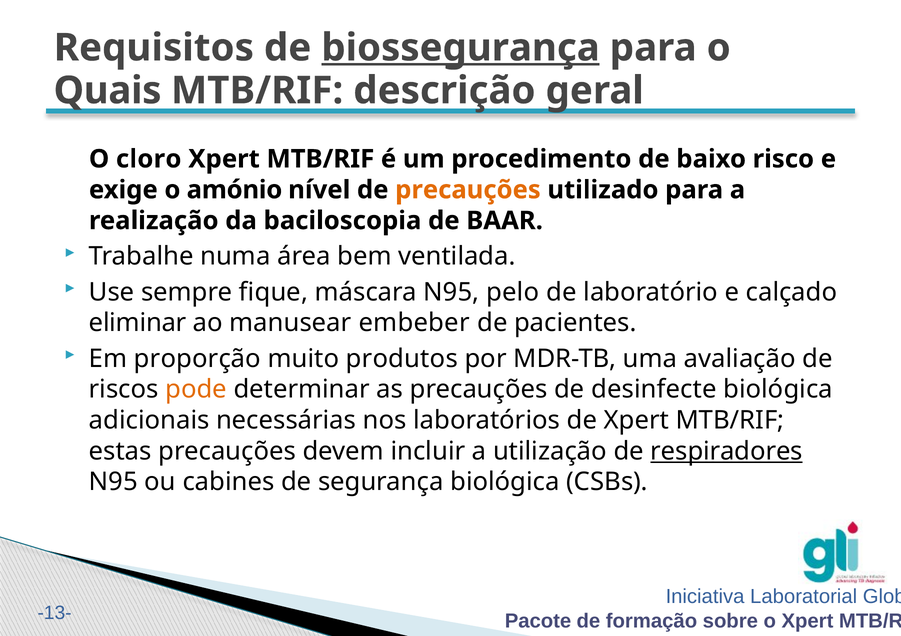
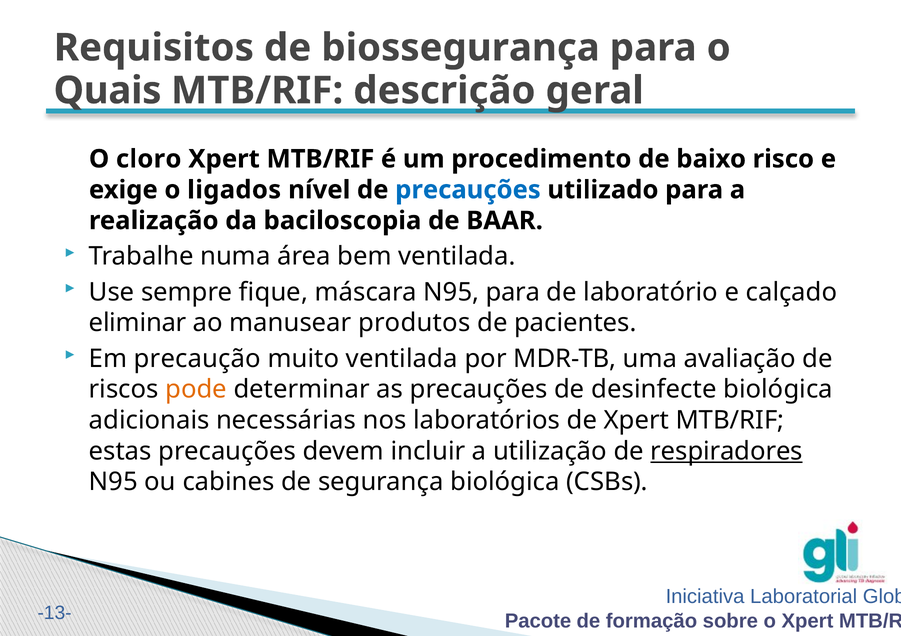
biossegurança underline: present -> none
amónio: amónio -> ligados
precauções at (468, 190) colour: orange -> blue
N95 pelo: pelo -> para
embeber: embeber -> produtos
proporção: proporção -> precaução
muito produtos: produtos -> ventilada
